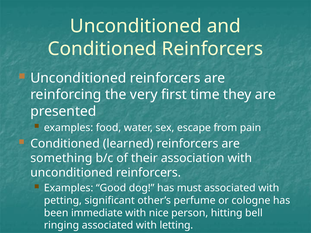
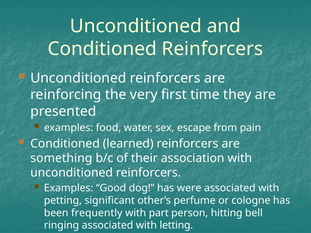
must: must -> were
immediate: immediate -> frequently
nice: nice -> part
